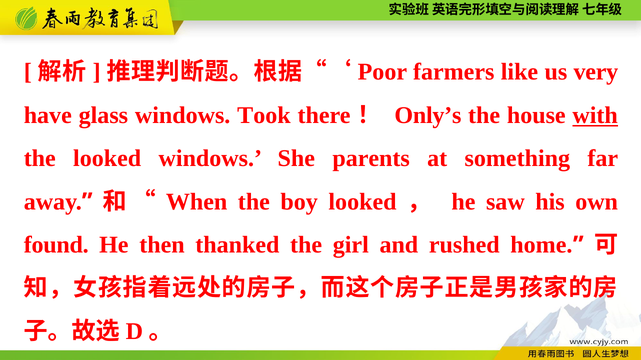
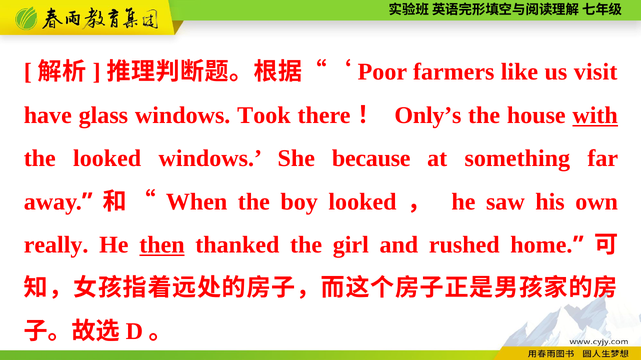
very: very -> visit
parents: parents -> because
found: found -> really
then underline: none -> present
